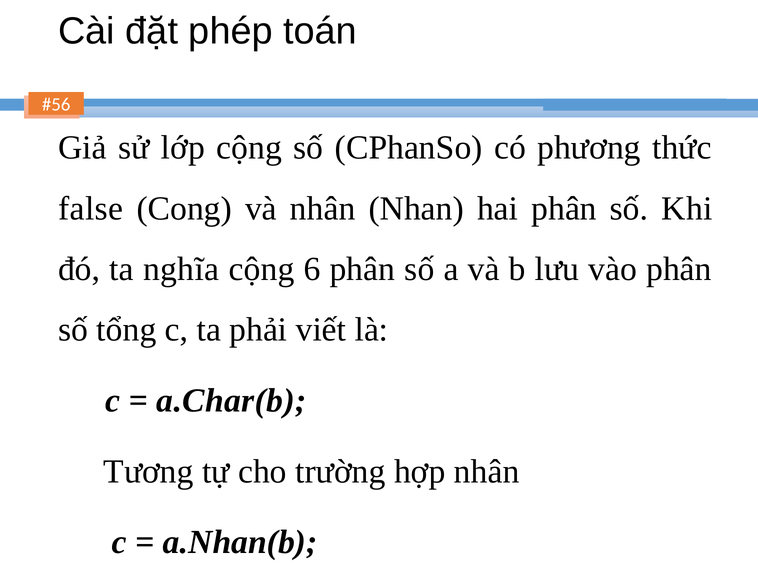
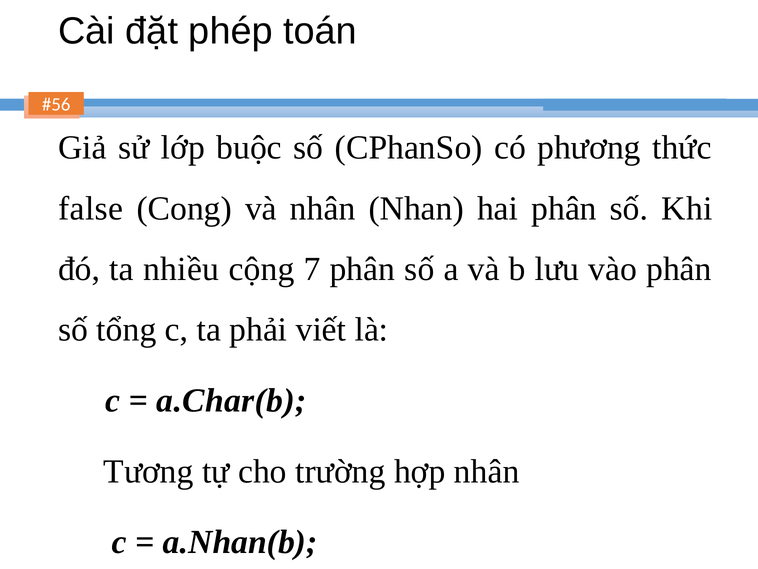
lớp cộng: cộng -> buộc
nghĩa: nghĩa -> nhiều
6: 6 -> 7
